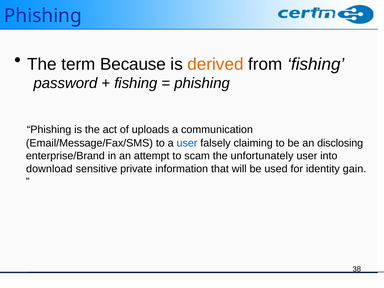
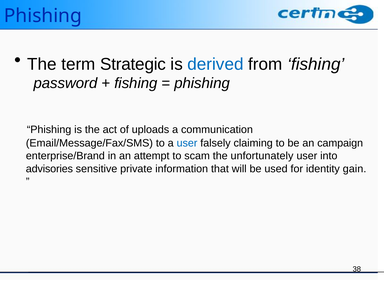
Because: Because -> Strategic
derived colour: orange -> blue
disclosing: disclosing -> campaign
download: download -> advisories
